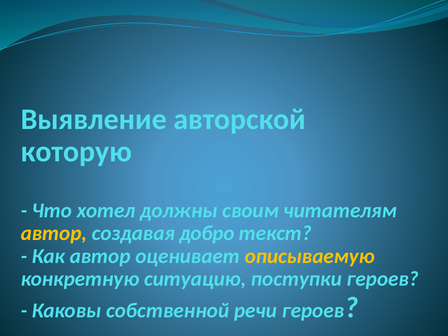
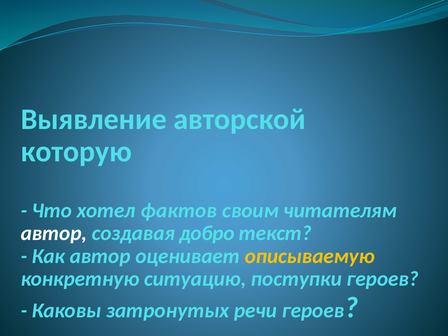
должны: должны -> фактов
автор at (54, 233) colour: yellow -> white
собственной: собственной -> затронутых
